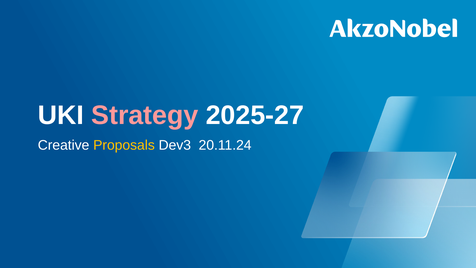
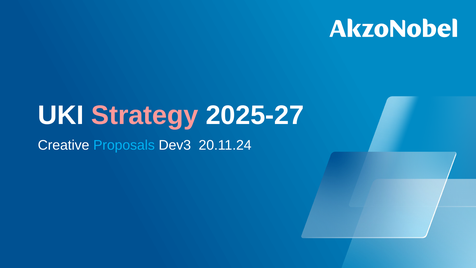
Proposals colour: yellow -> light blue
